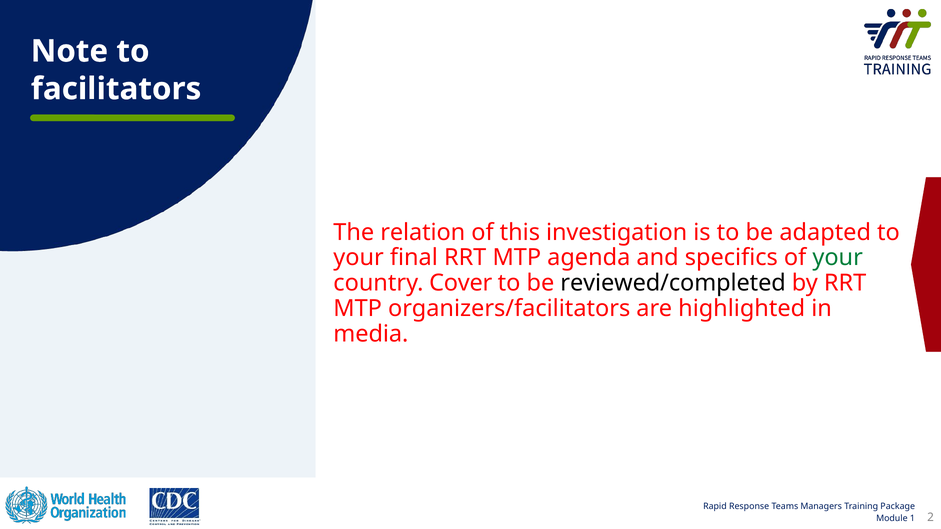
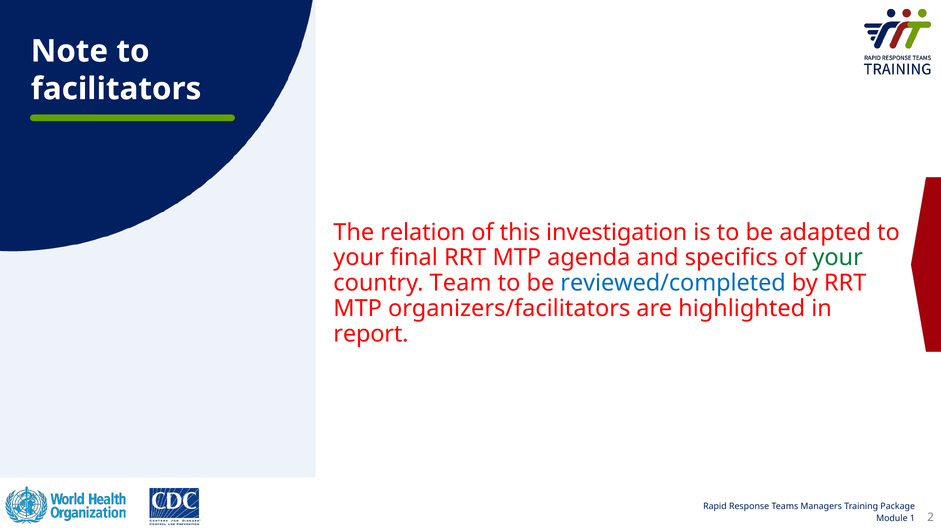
Cover: Cover -> Team
reviewed/completed colour: black -> blue
media: media -> report
